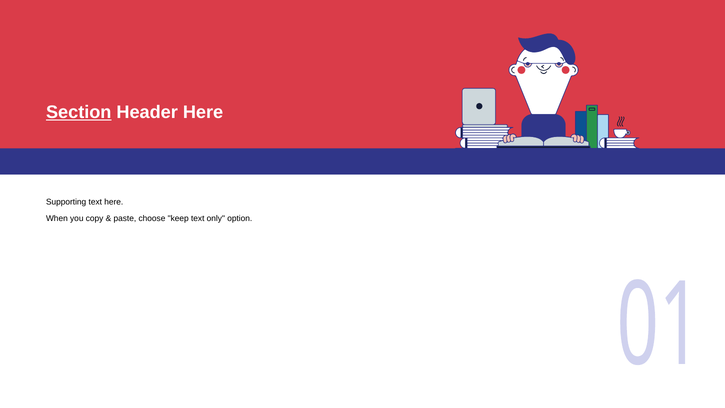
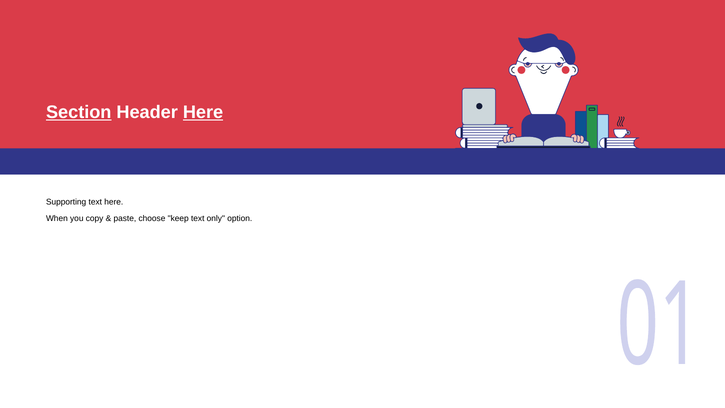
Here at (203, 112) underline: none -> present
